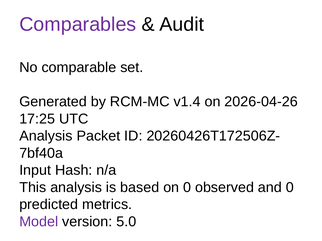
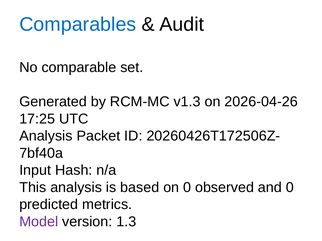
Comparables colour: purple -> blue
v1.4: v1.4 -> v1.3
5.0: 5.0 -> 1.3
